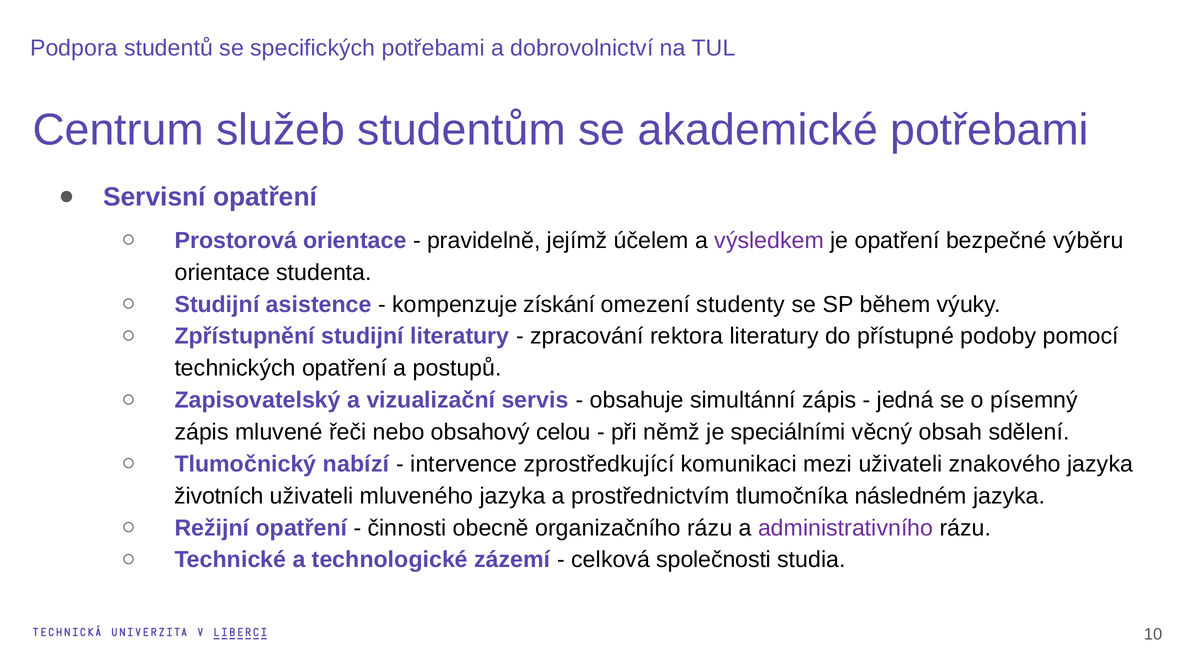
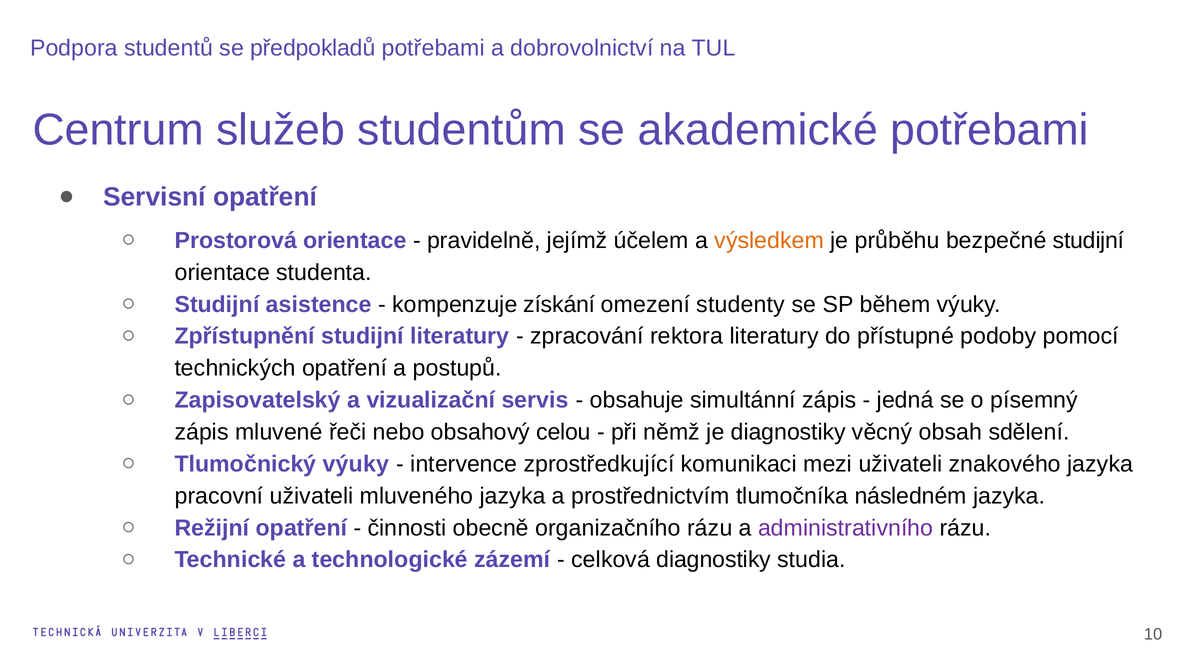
specifických: specifických -> předpokladů
výsledkem colour: purple -> orange
je opatření: opatření -> průběhu
bezpečné výběru: výběru -> studijní
je speciálními: speciálními -> diagnostiky
Tlumočnický nabízí: nabízí -> výuky
životních: životních -> pracovní
celková společnosti: společnosti -> diagnostiky
